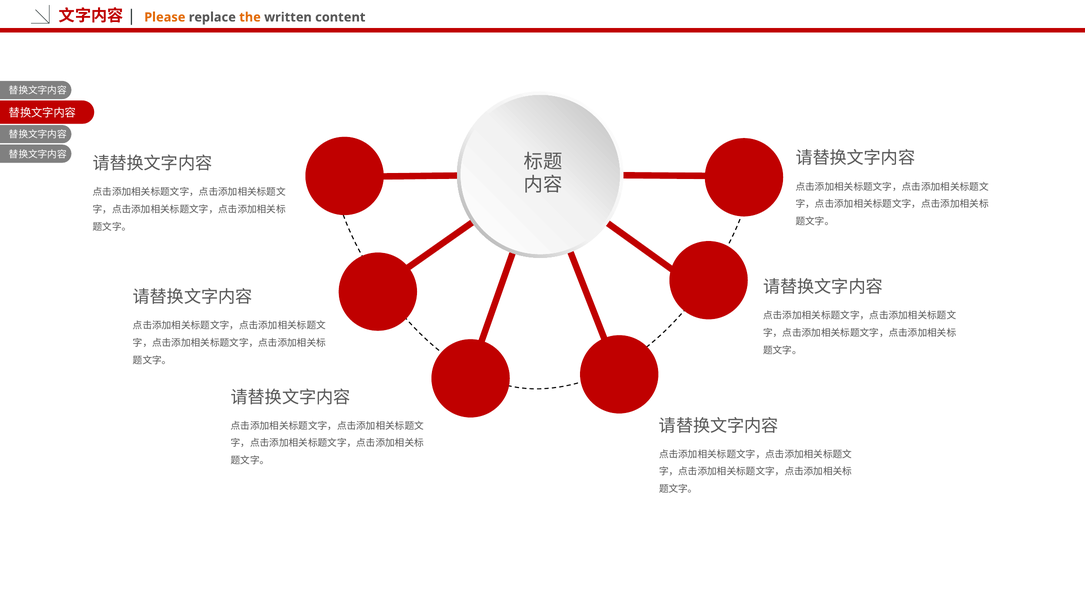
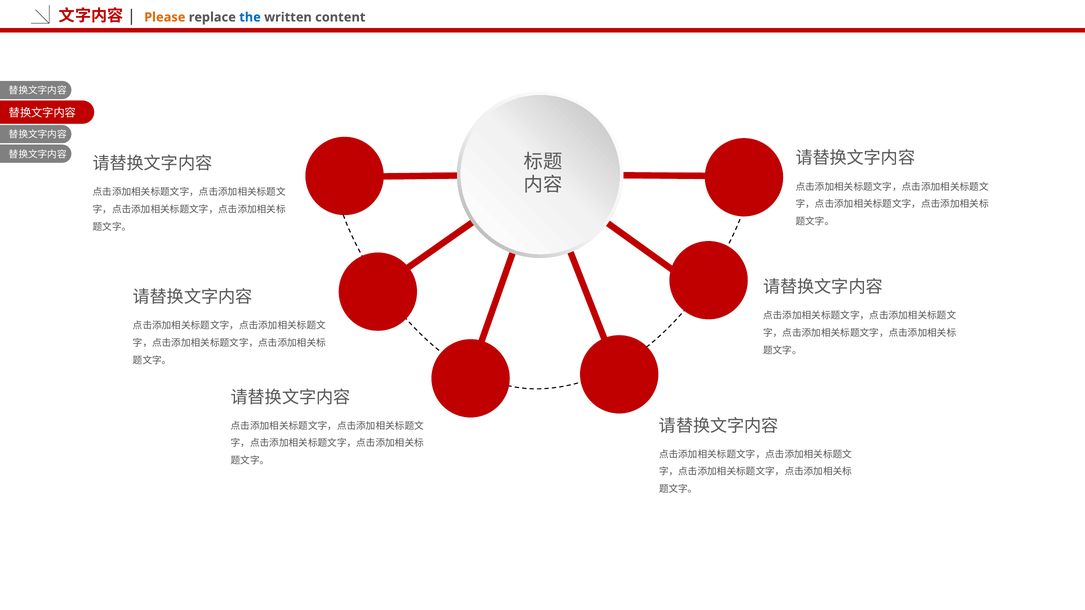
the colour: orange -> blue
